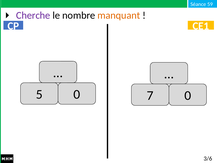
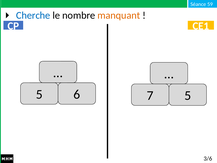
Cherche colour: purple -> blue
5 0: 0 -> 6
7 0: 0 -> 5
